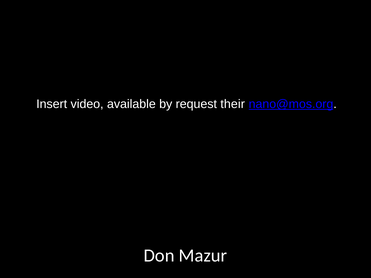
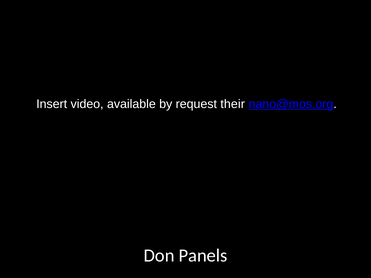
Mazur: Mazur -> Panels
